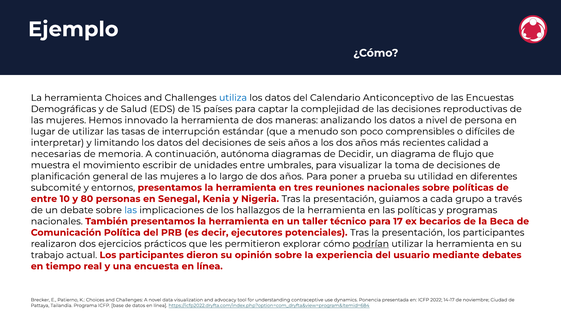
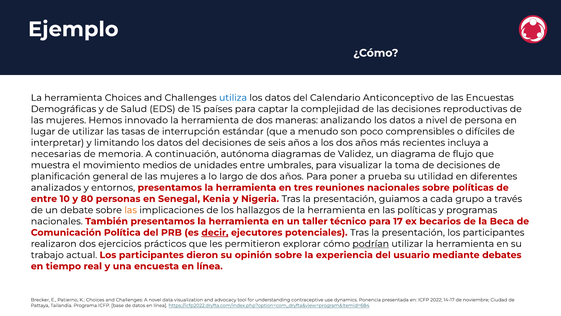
calidad: calidad -> incluya
Decidir: Decidir -> Validez
escribir: escribir -> medios
subcomité: subcomité -> analizados
las at (131, 210) colour: blue -> orange
decir underline: none -> present
